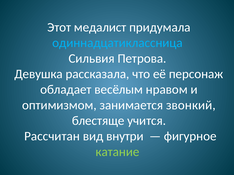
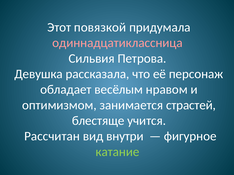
медалист: медалист -> повязкой
одиннадцатиклассница colour: light blue -> pink
звонкий: звонкий -> страстей
